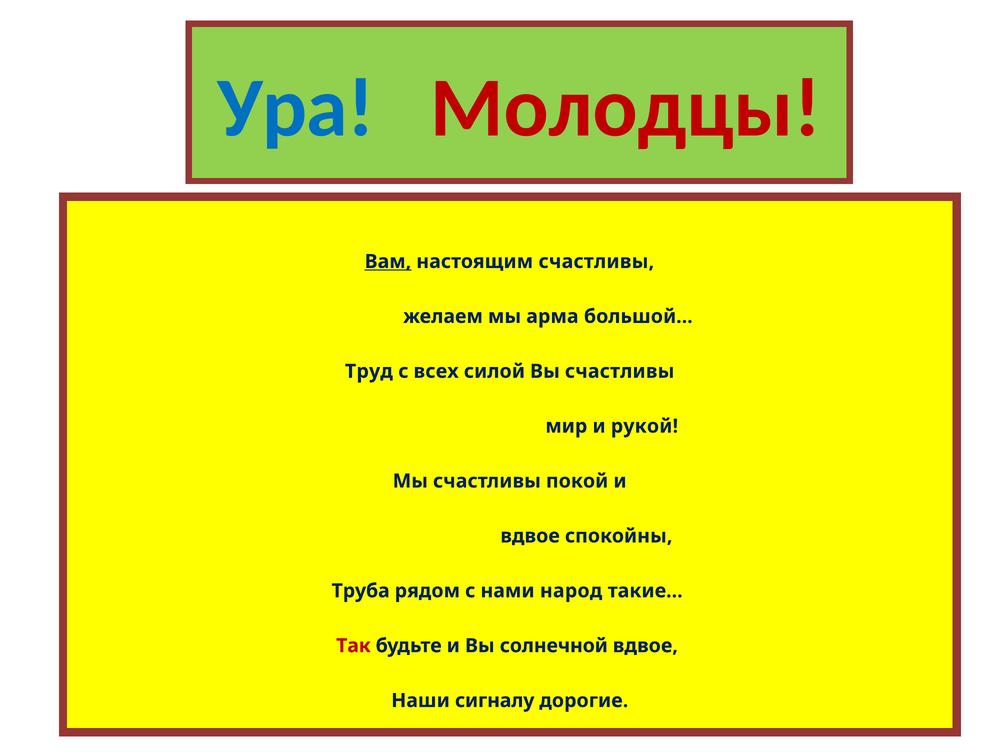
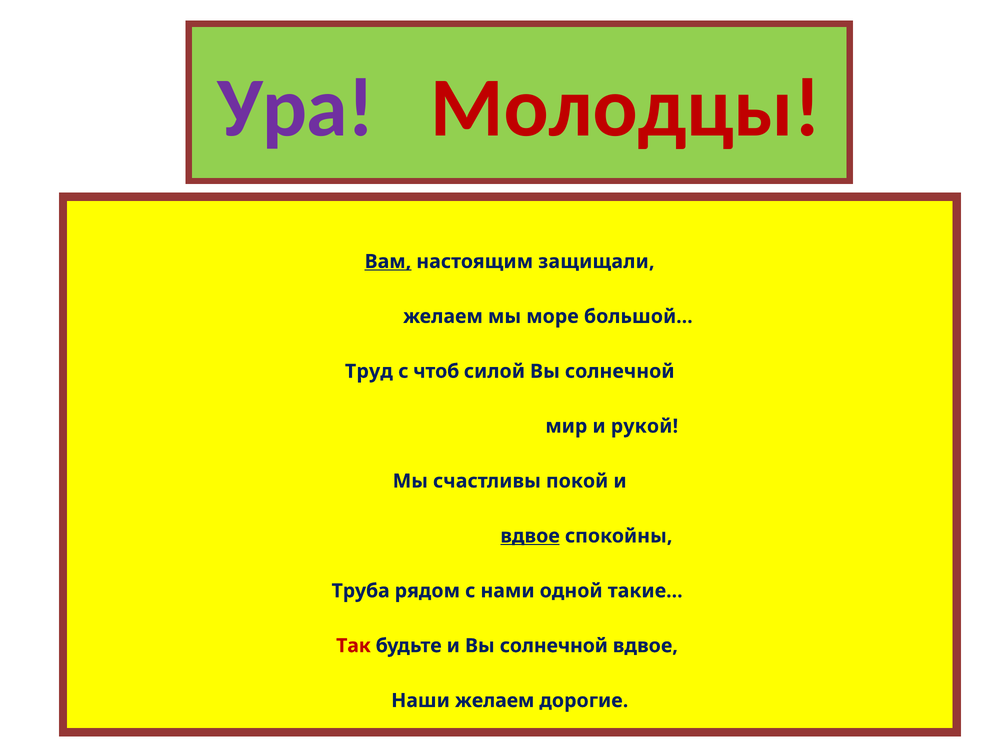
Ура colour: blue -> purple
настоящим счастливы: счастливы -> защищали
арма: арма -> море
всех: всех -> чтоб
силой Вы счастливы: счастливы -> солнечной
вдвое at (530, 535) underline: none -> present
народ: народ -> одной
Наши сигналу: сигналу -> желаем
